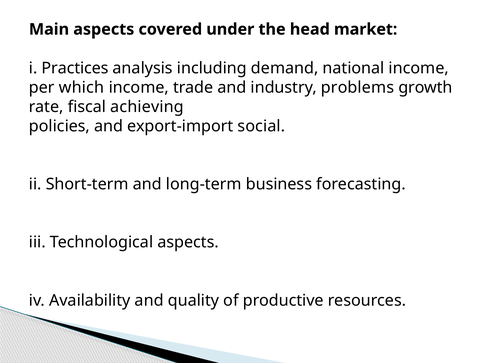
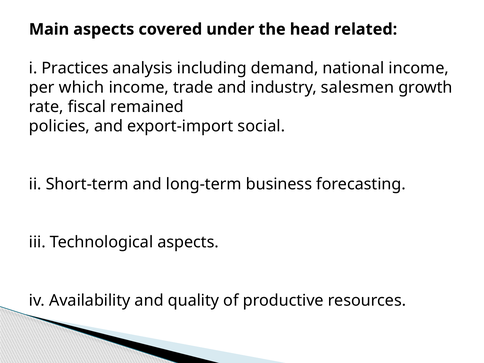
market: market -> related
problems: problems -> salesmen
achieving: achieving -> remained
